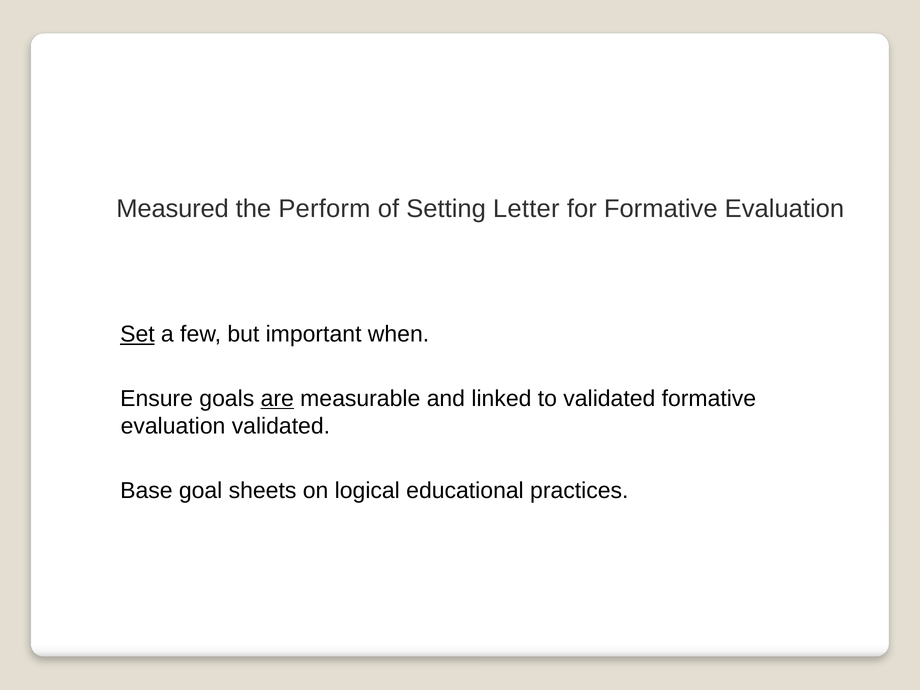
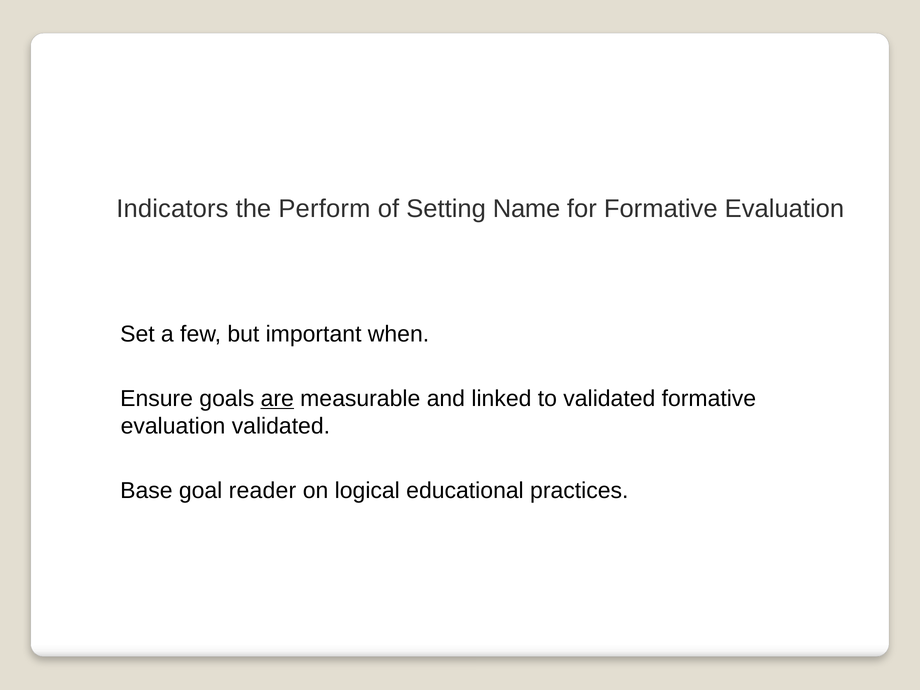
Measured: Measured -> Indicators
Letter: Letter -> Name
Set underline: present -> none
sheets: sheets -> reader
